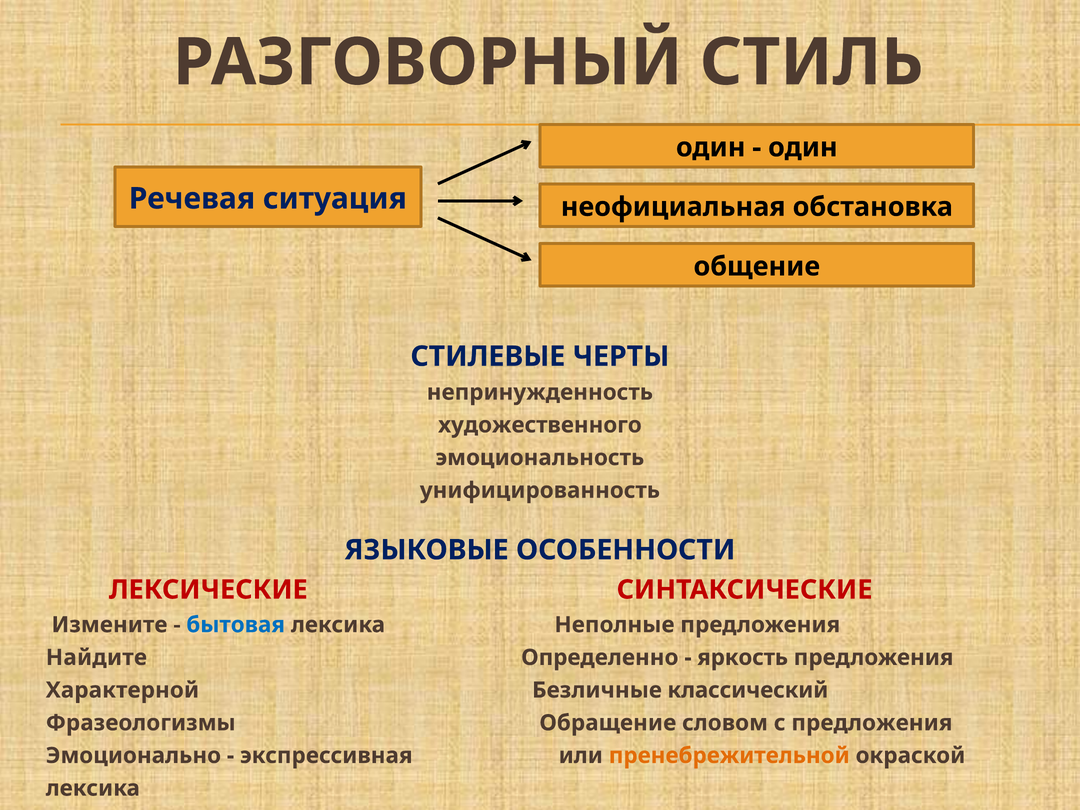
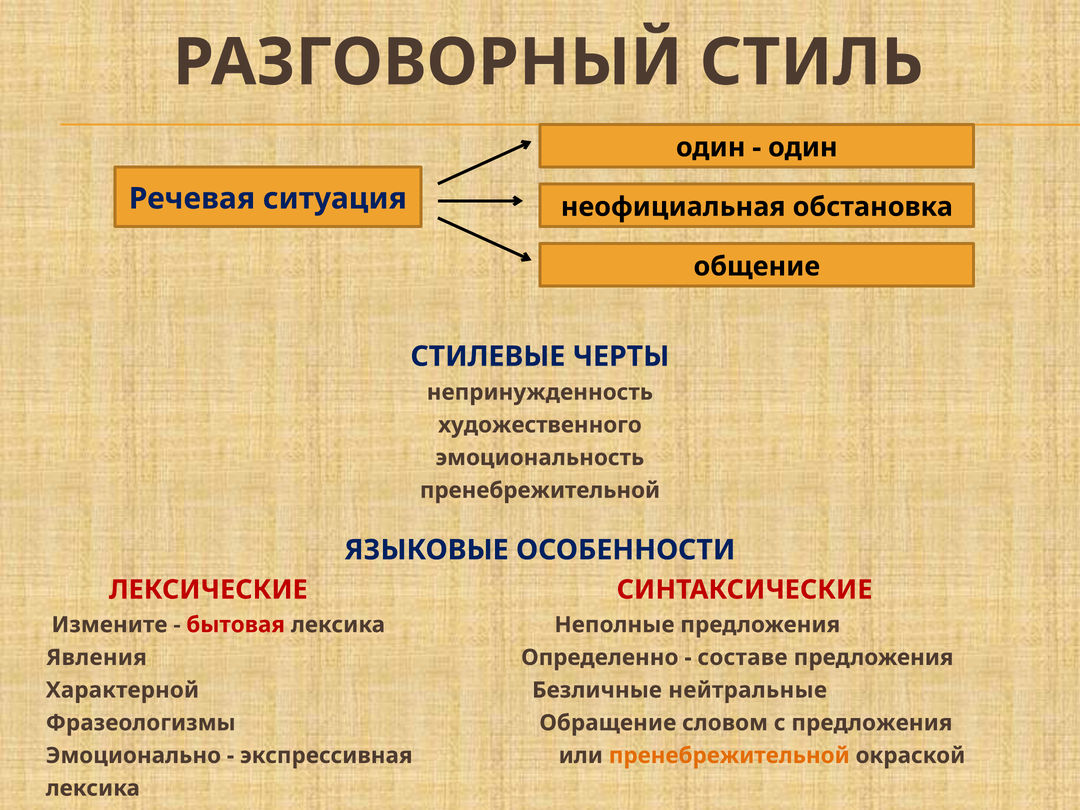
унифицированность at (540, 490): унифицированность -> пренебрежительной
бытовая colour: blue -> red
Найдите: Найдите -> Явления
яркость: яркость -> составе
классический: классический -> нейтральные
